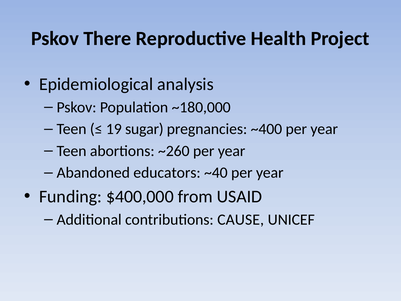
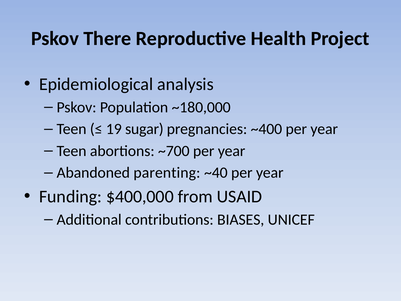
~260: ~260 -> ~700
educators: educators -> parenting
CAUSE: CAUSE -> BIASES
